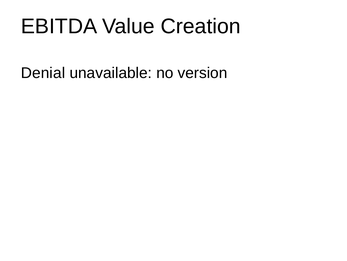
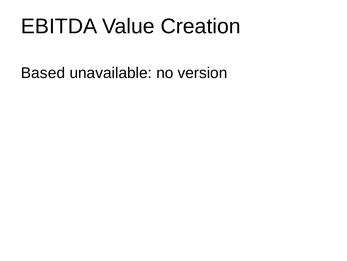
Denial: Denial -> Based
